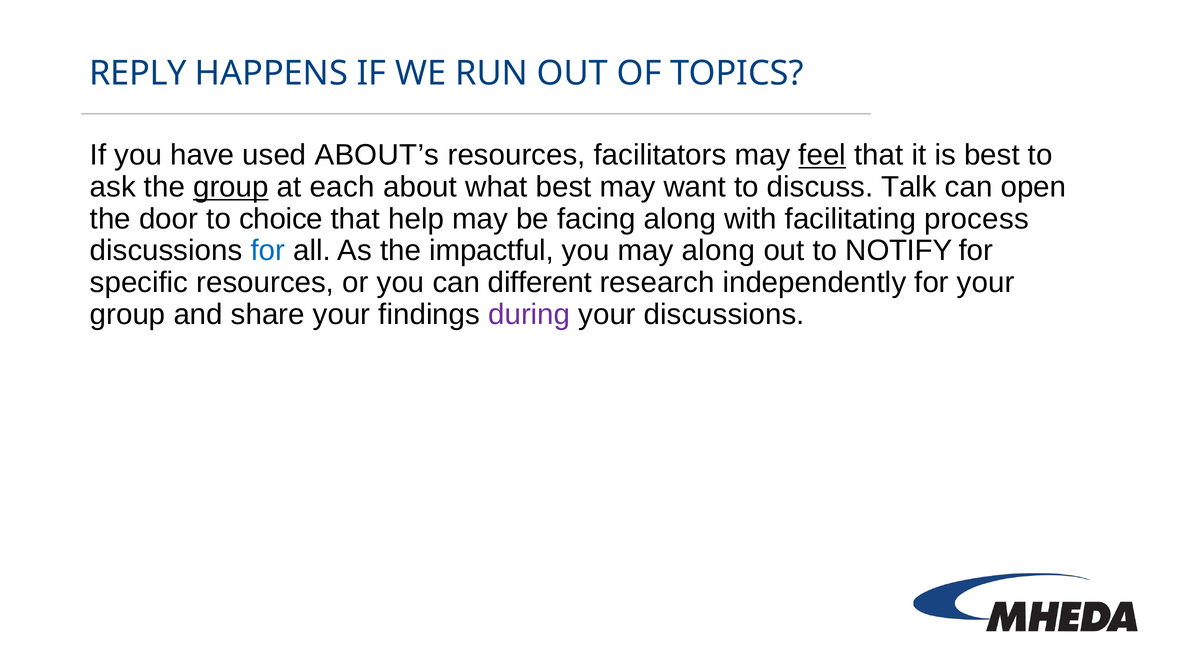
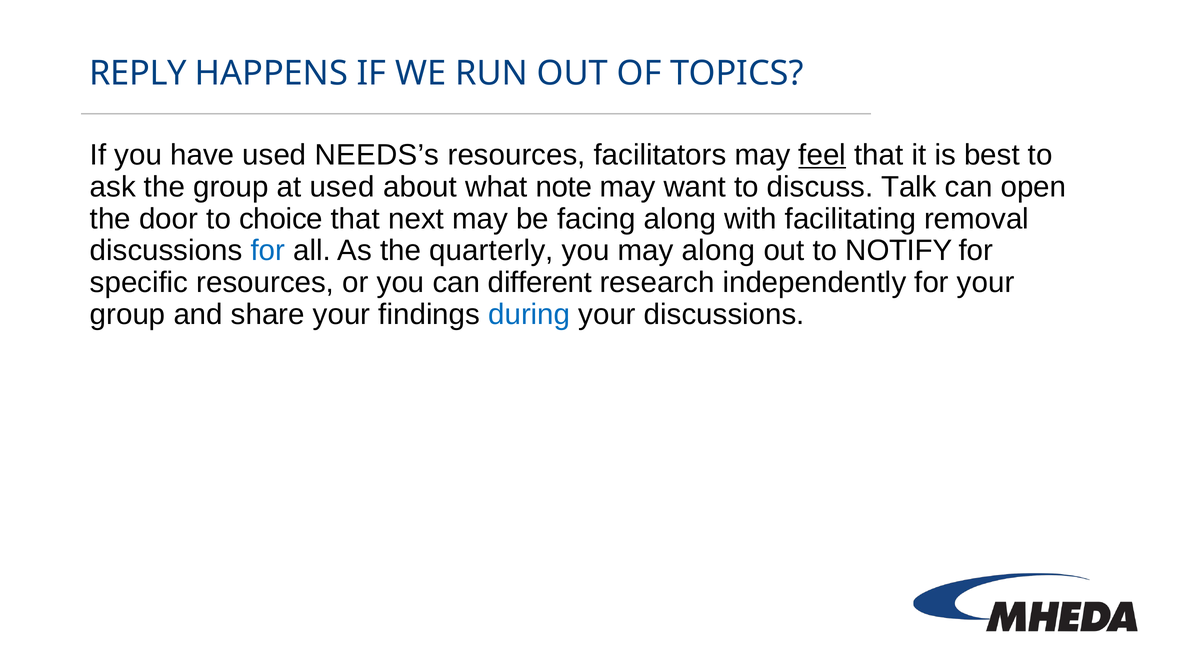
ABOUT’s: ABOUT’s -> NEEDS’s
group at (231, 187) underline: present -> none
at each: each -> used
what best: best -> note
help: help -> next
process: process -> removal
impactful: impactful -> quarterly
during colour: purple -> blue
